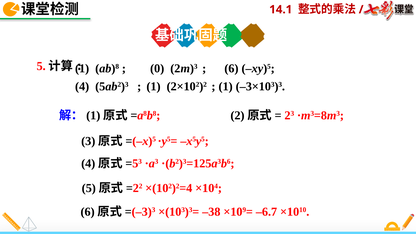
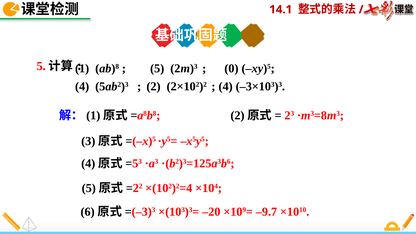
0: 0 -> 5
6: 6 -> 0
1 at (153, 86): 1 -> 2
1 at (226, 86): 1 -> 4
–38: –38 -> –20
–6.7: –6.7 -> –9.7
